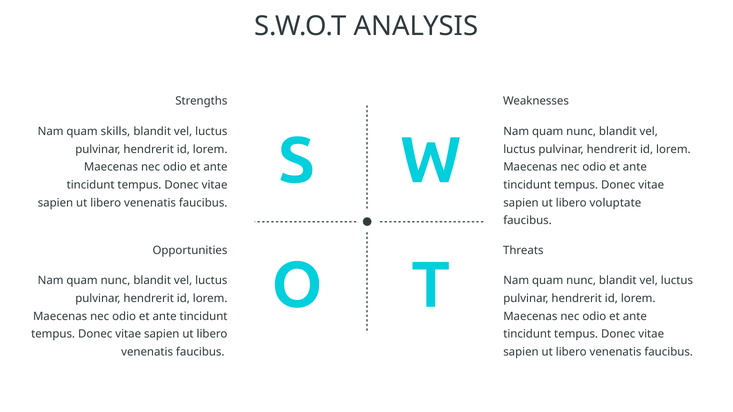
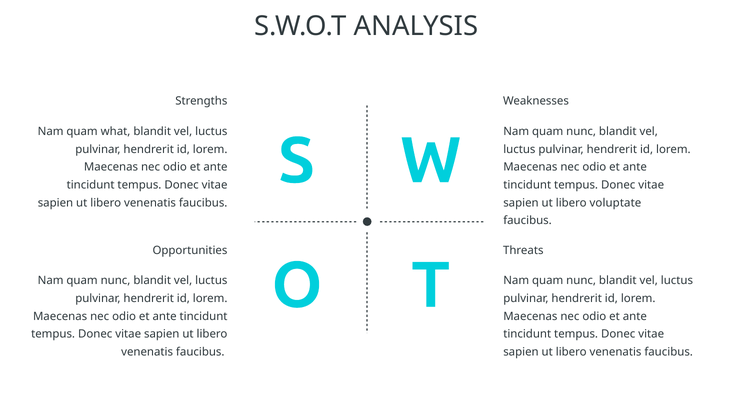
skills: skills -> what
